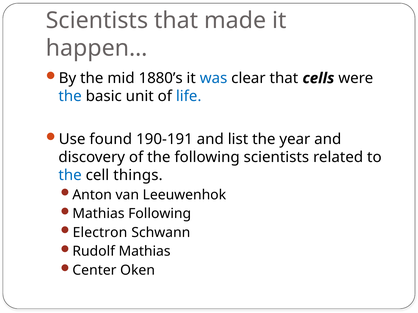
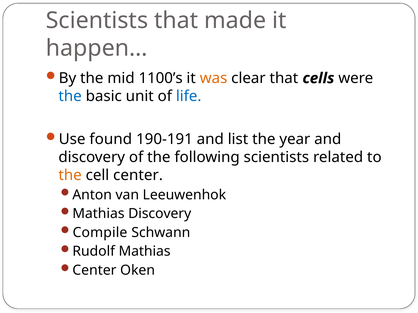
1880’s: 1880’s -> 1100’s
was colour: blue -> orange
the at (70, 176) colour: blue -> orange
cell things: things -> center
Mathias Following: Following -> Discovery
Electron: Electron -> Compile
